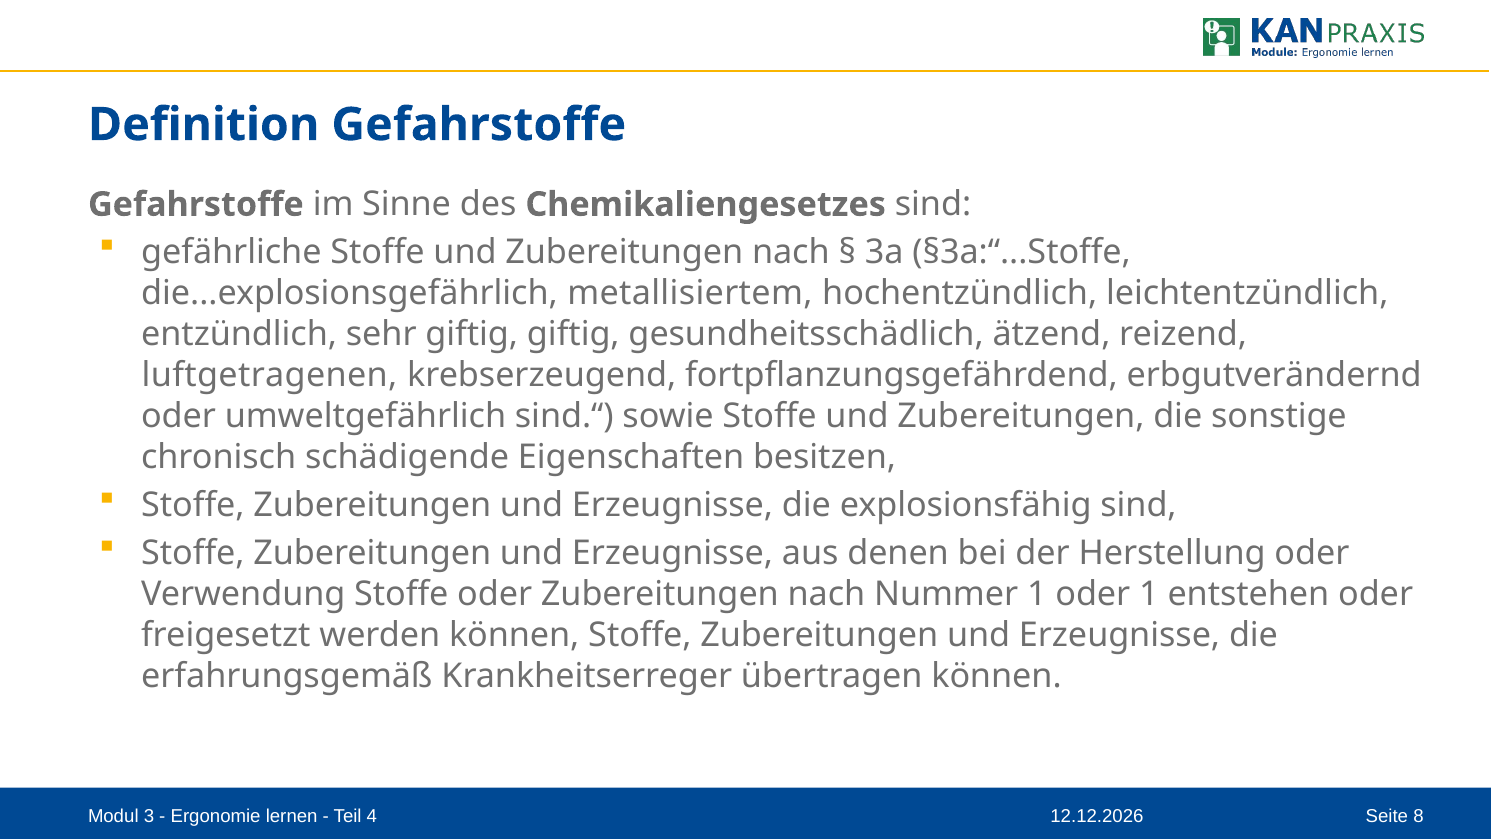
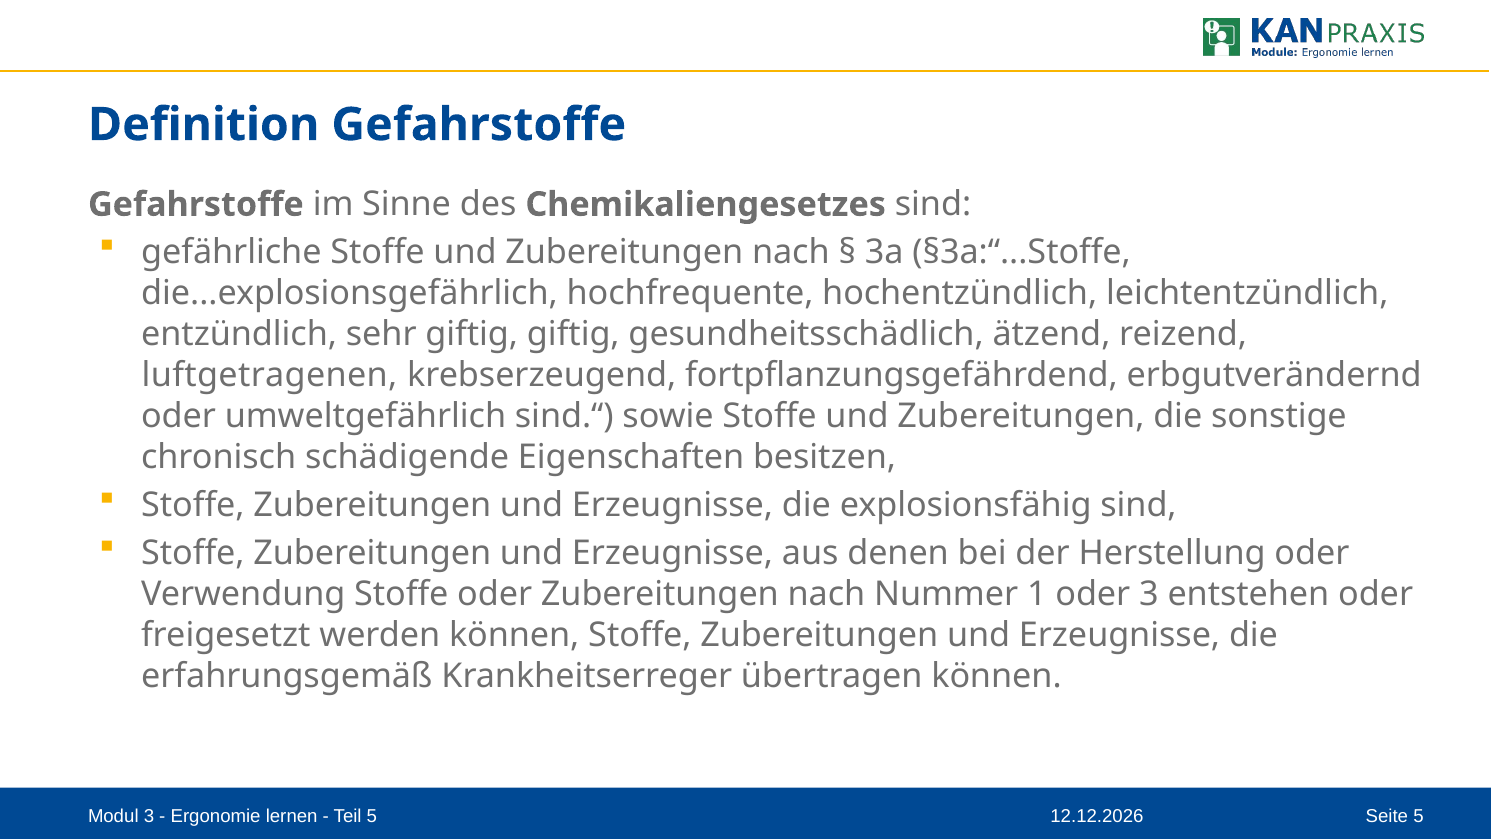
metallisiertem: metallisiertem -> hochfrequente
oder 1: 1 -> 3
Teil 4: 4 -> 5
Seite 8: 8 -> 5
